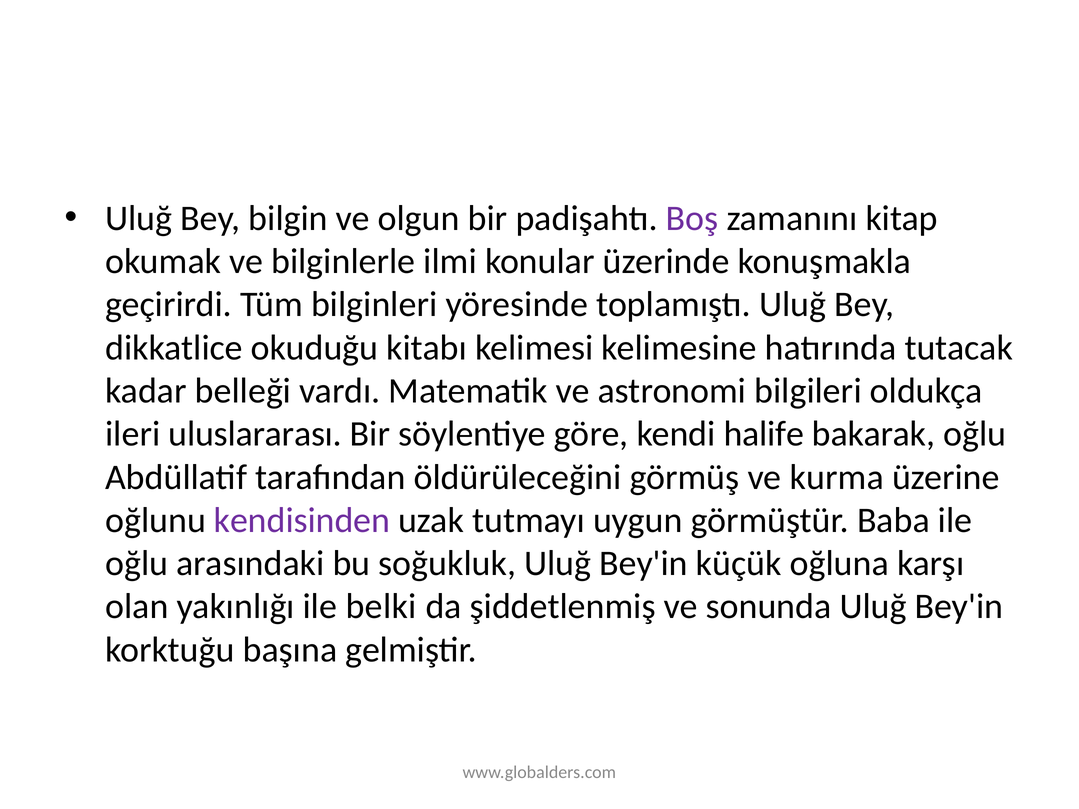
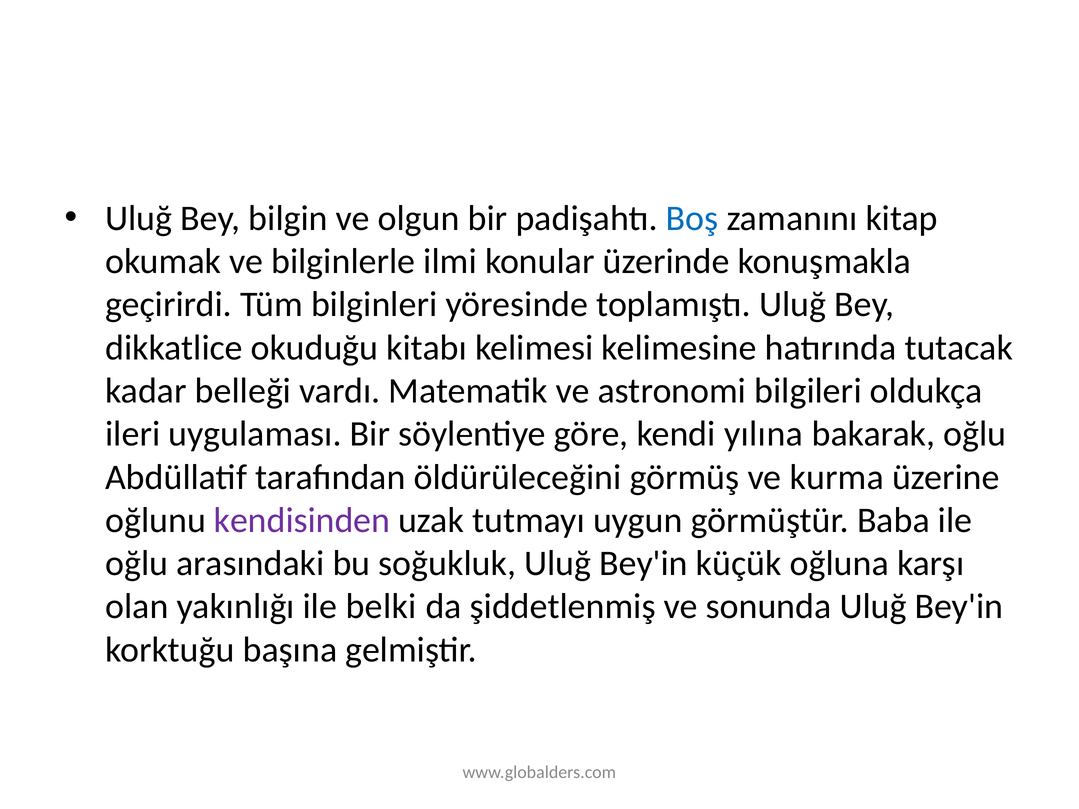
Boş colour: purple -> blue
uluslararası: uluslararası -> uygulaması
halife: halife -> yılına
